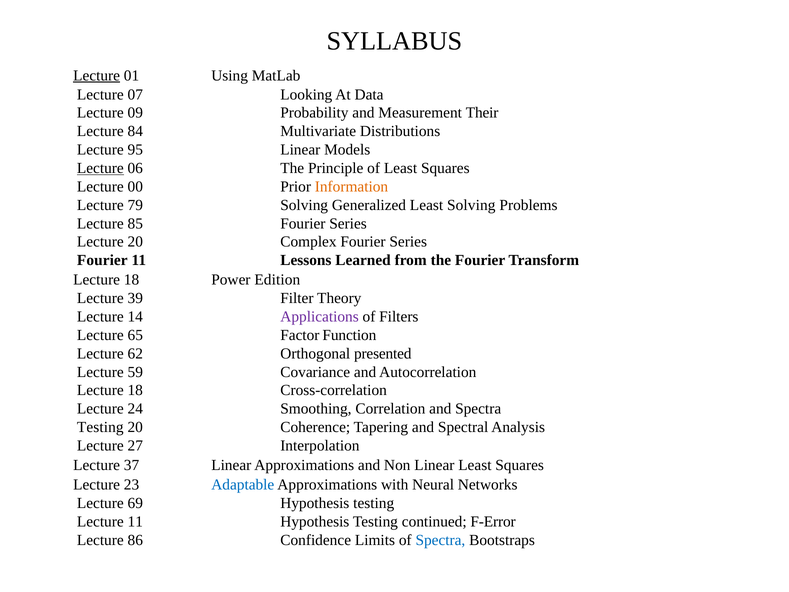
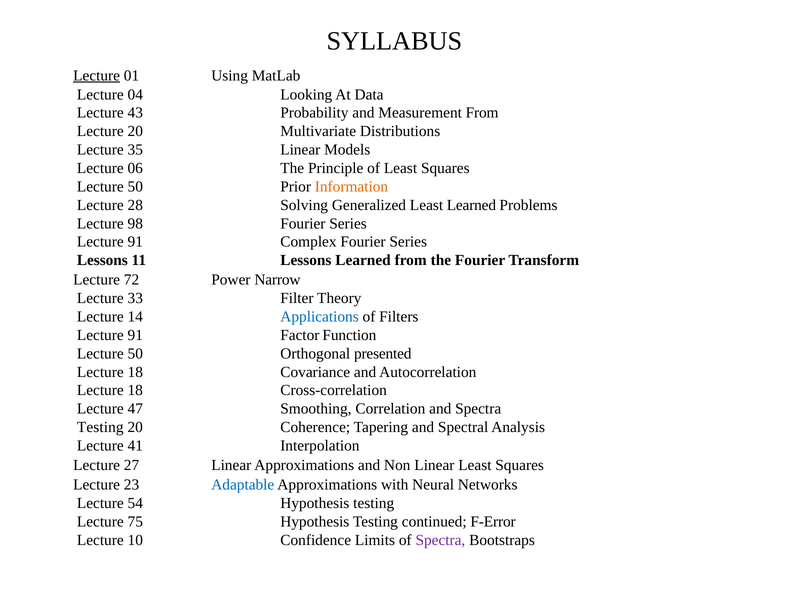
07: 07 -> 04
09: 09 -> 43
Measurement Their: Their -> From
Lecture 84: 84 -> 20
95: 95 -> 35
Lecture at (100, 168) underline: present -> none
00 at (135, 187): 00 -> 50
79: 79 -> 28
Least Solving: Solving -> Learned
85: 85 -> 98
20 at (135, 242): 20 -> 91
Fourier at (102, 260): Fourier -> Lessons
18 at (132, 280): 18 -> 72
Edition: Edition -> Narrow
39: 39 -> 33
Applications colour: purple -> blue
65 at (135, 335): 65 -> 91
62 at (135, 353): 62 -> 50
59 at (135, 372): 59 -> 18
24: 24 -> 47
27: 27 -> 41
37: 37 -> 27
69: 69 -> 54
Lecture 11: 11 -> 75
86: 86 -> 10
Spectra at (440, 540) colour: blue -> purple
